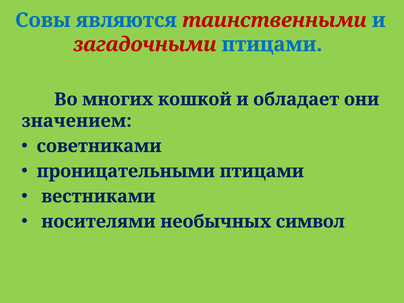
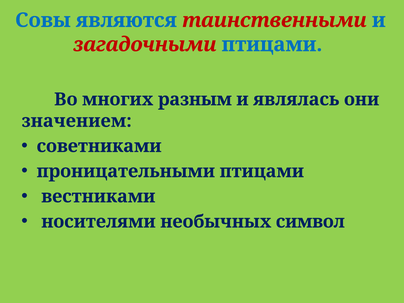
кошкой: кошкой -> разным
обладает: обладает -> являлась
